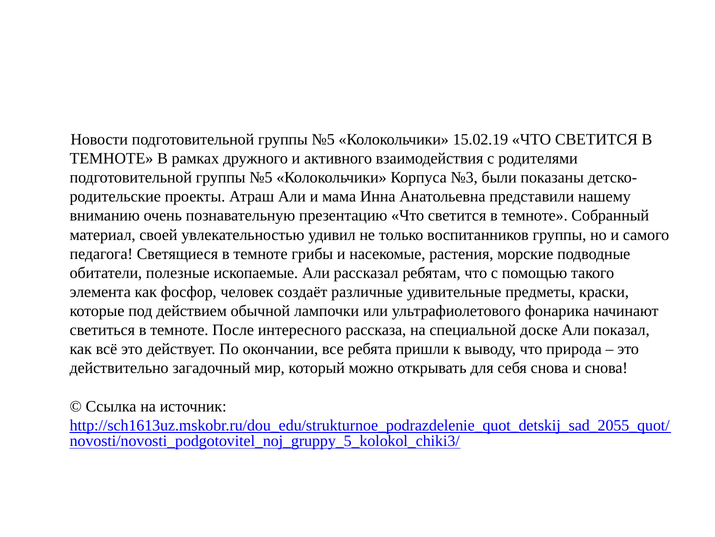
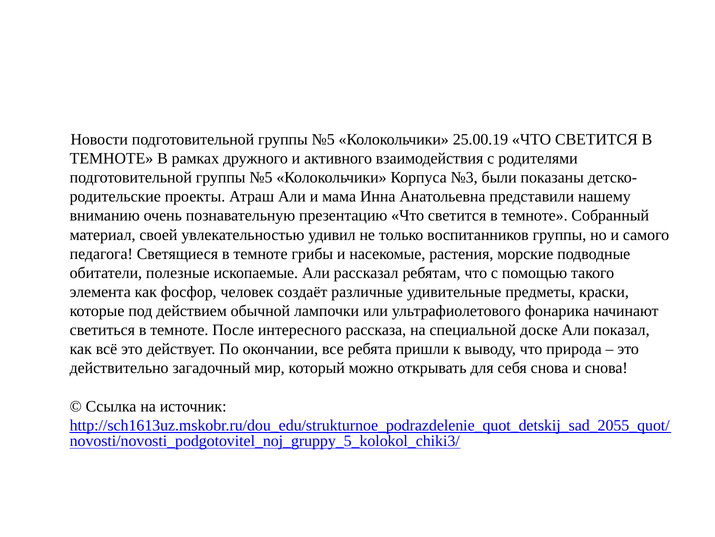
15.02.19: 15.02.19 -> 25.00.19
